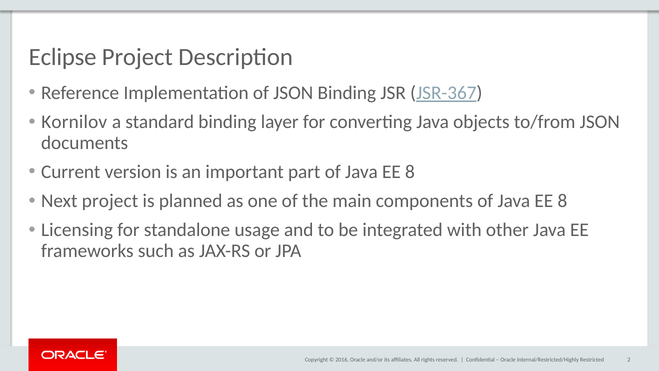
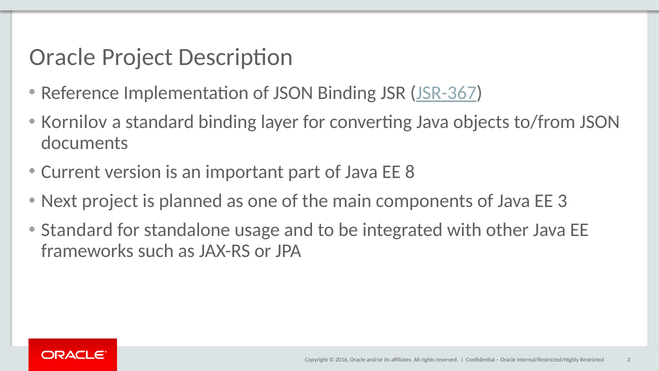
Eclipse at (63, 57): Eclipse -> Oracle
8 at (562, 201): 8 -> 3
Licensing at (77, 230): Licensing -> Standard
